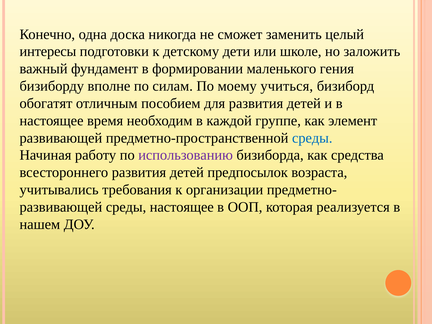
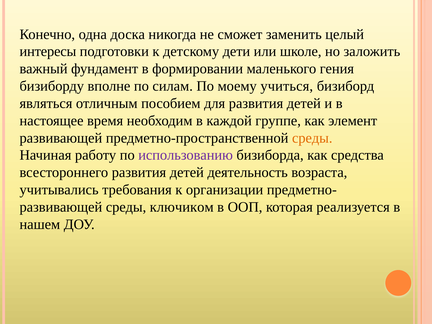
обогатят: обогатят -> являться
среды at (312, 138) colour: blue -> orange
предпосылок: предпосылок -> деятельность
среды настоящее: настоящее -> ключиком
